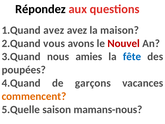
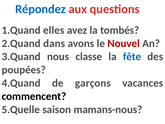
Répondez colour: black -> blue
1.Quand avez: avez -> elles
maison: maison -> tombés
vous: vous -> dans
amies: amies -> classe
commencent colour: orange -> black
